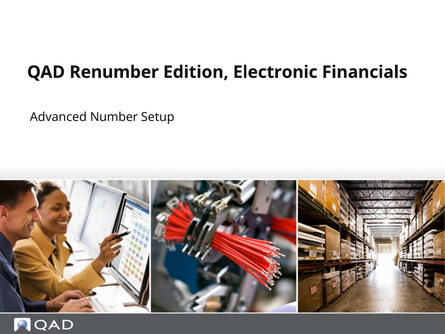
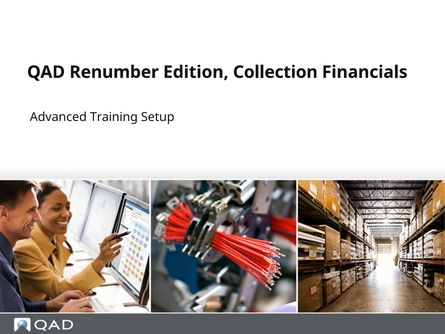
Electronic: Electronic -> Collection
Number: Number -> Training
